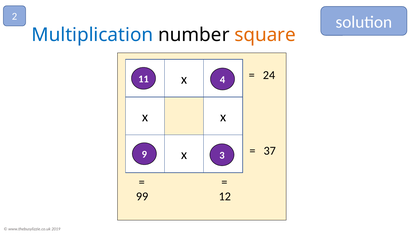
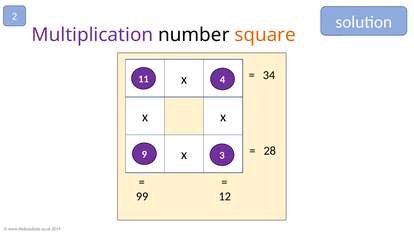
Multiplication colour: blue -> purple
24: 24 -> 34
37: 37 -> 28
